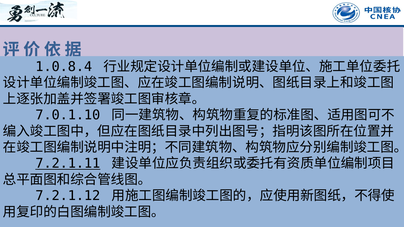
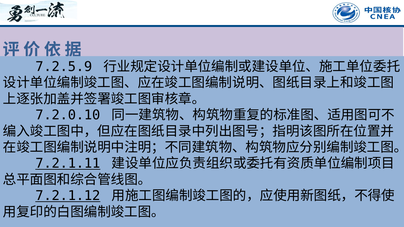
1.0.8.4: 1.0.8.4 -> 7.2.5.9
7.0.1.10: 7.0.1.10 -> 7.2.0.10
7.2.1.12 underline: none -> present
